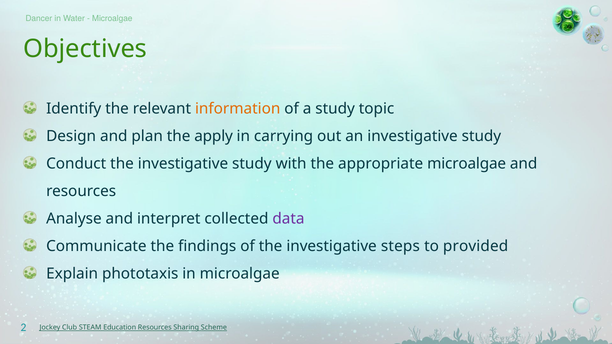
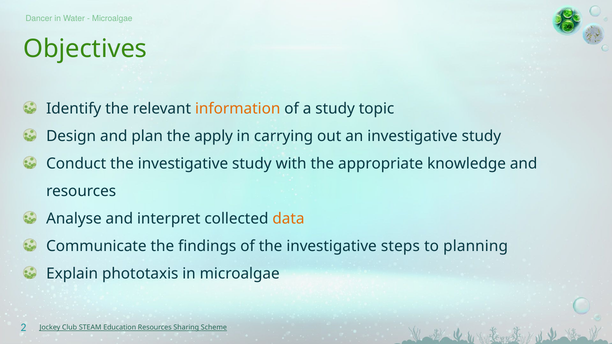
appropriate microalgae: microalgae -> knowledge
data colour: purple -> orange
provided: provided -> planning
